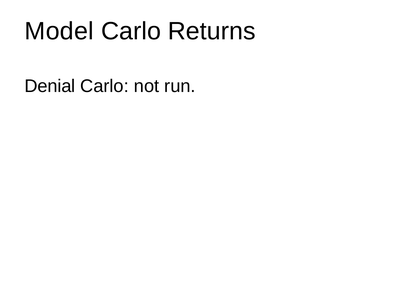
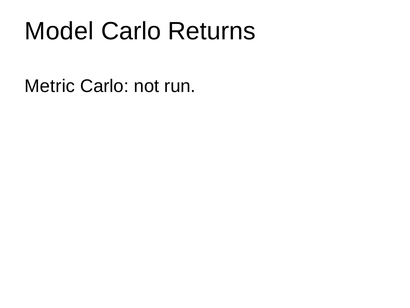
Denial: Denial -> Metric
